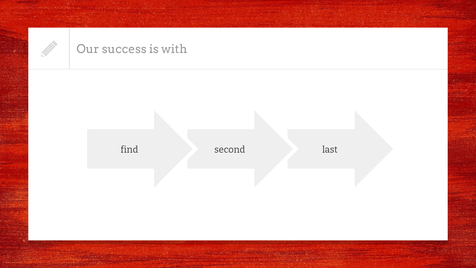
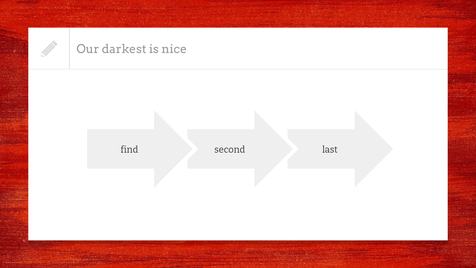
success: success -> darkest
with: with -> nice
